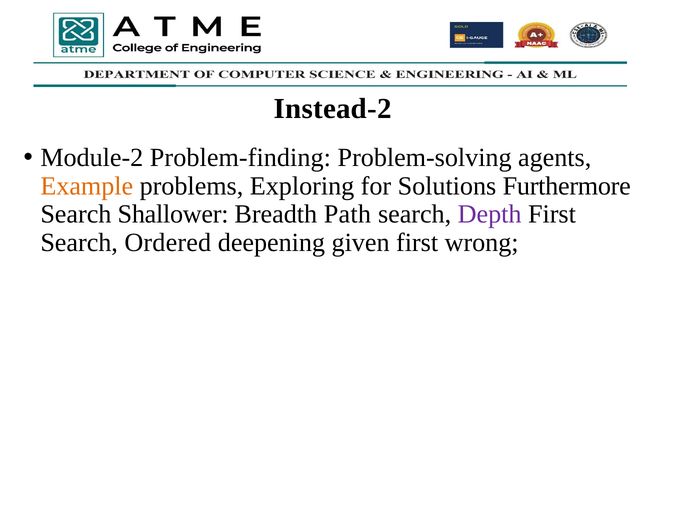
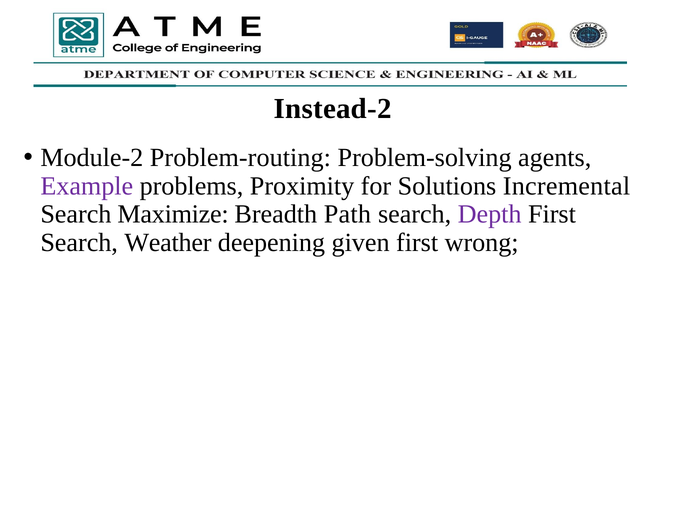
Problem‐finding: Problem‐finding -> Problem‐routing
Example colour: orange -> purple
Exploring: Exploring -> Proximity
Furthermore: Furthermore -> Incremental
Shallower: Shallower -> Maximize
Ordered: Ordered -> Weather
